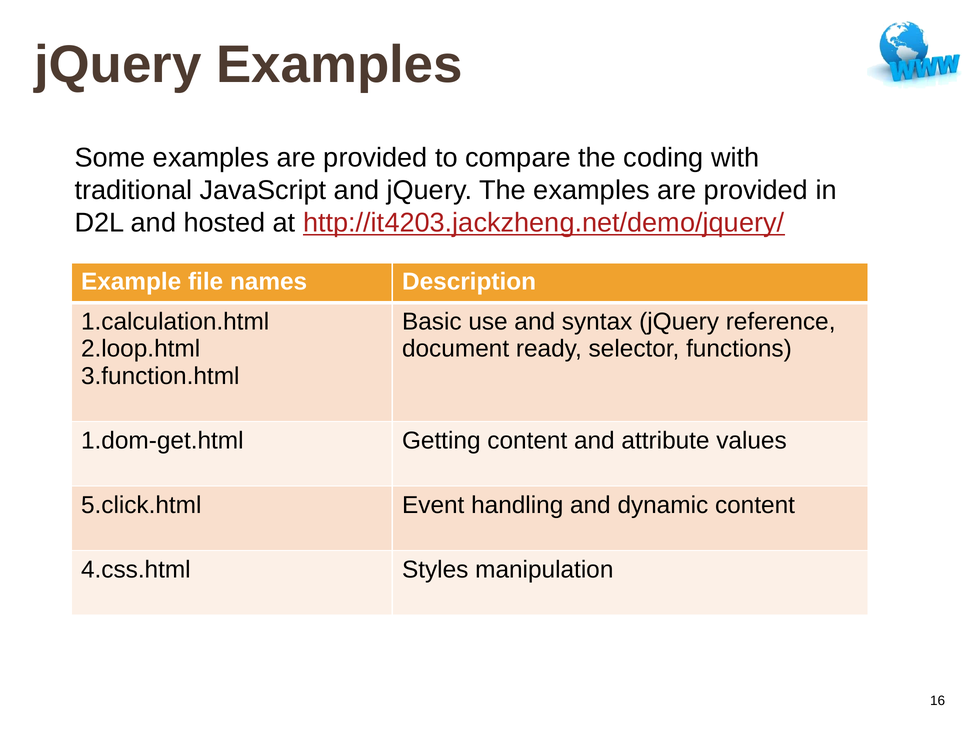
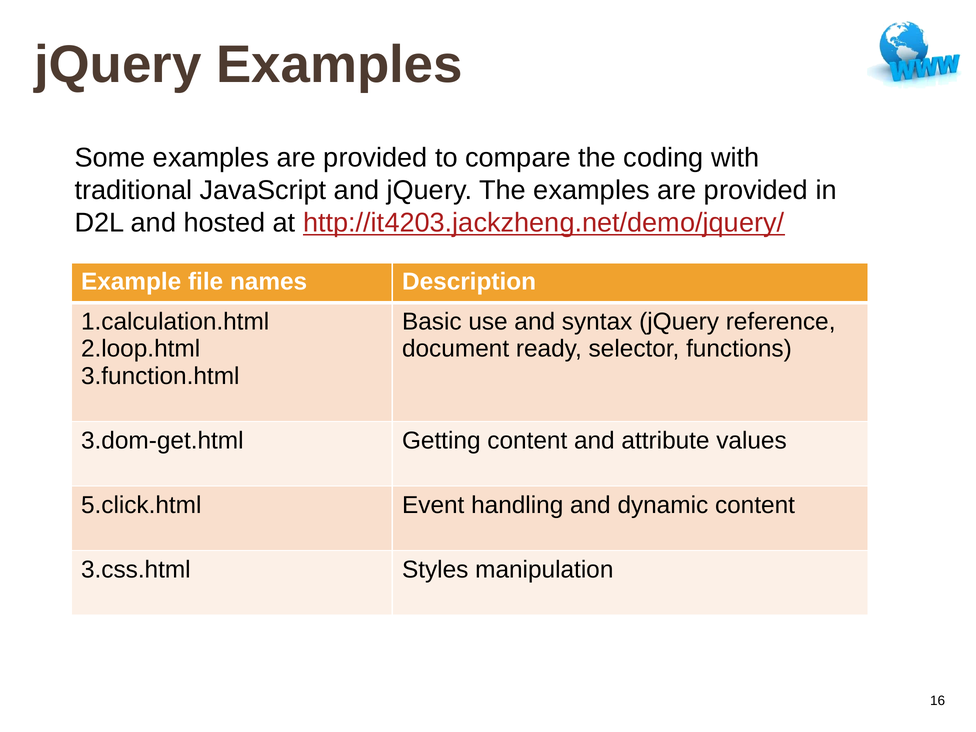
1.dom-get.html: 1.dom-get.html -> 3.dom-get.html
4.css.html: 4.css.html -> 3.css.html
